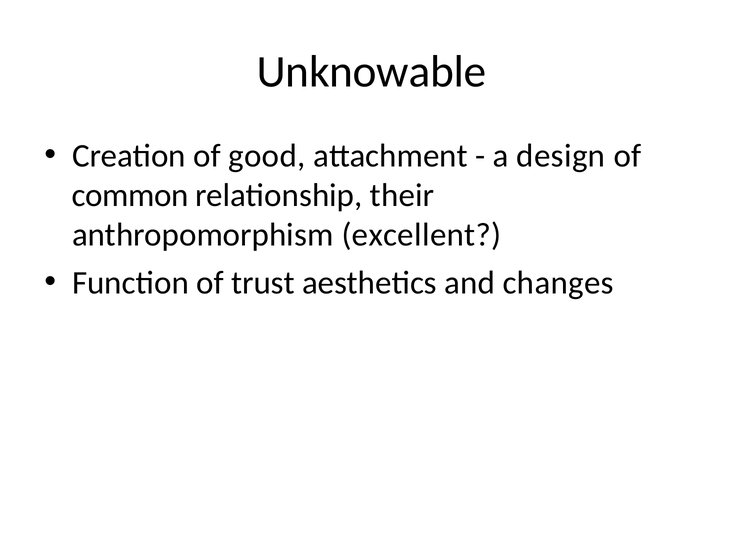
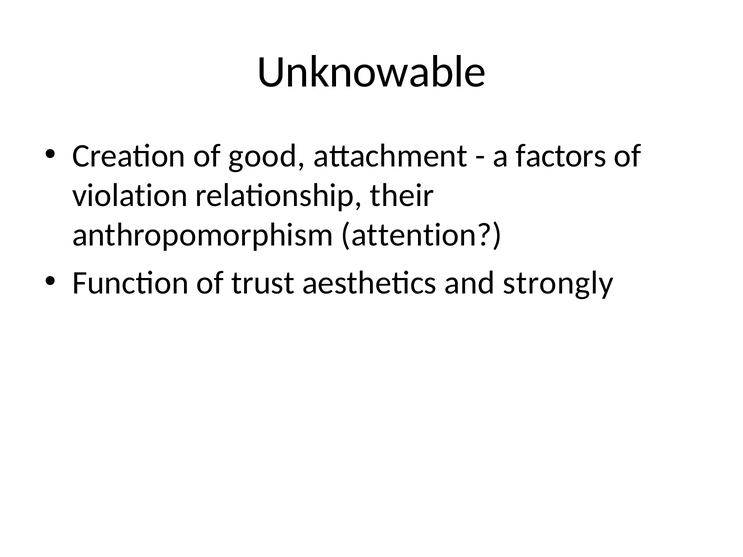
design: design -> factors
common: common -> violation
excellent: excellent -> attention
changes: changes -> strongly
